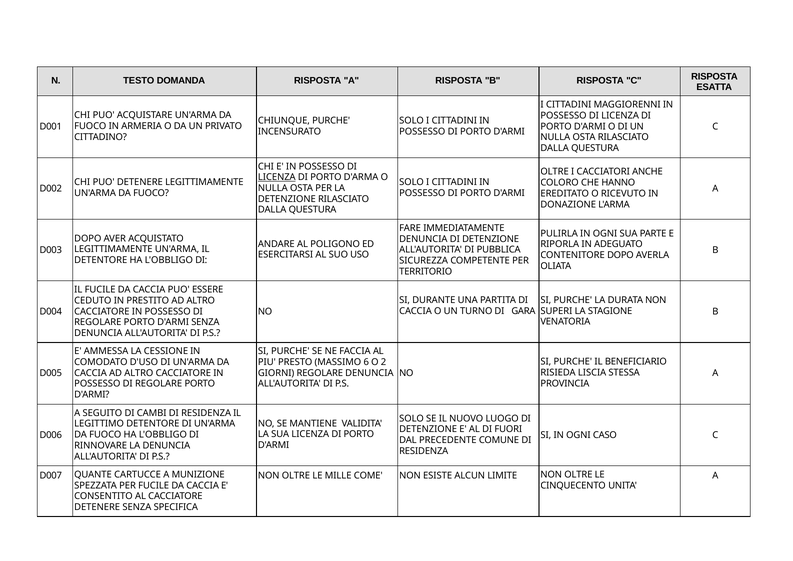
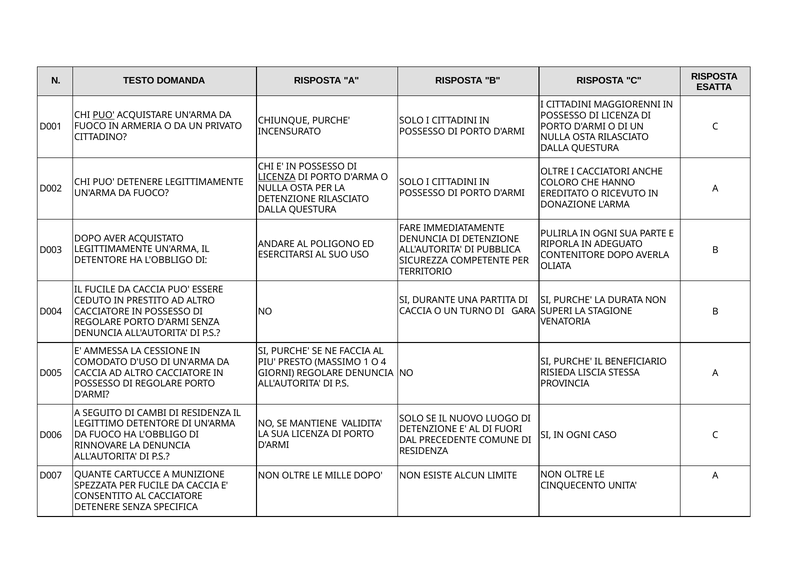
PUO at (104, 115) underline: none -> present
6: 6 -> 1
2: 2 -> 4
MILLE COME: COME -> DOPO
